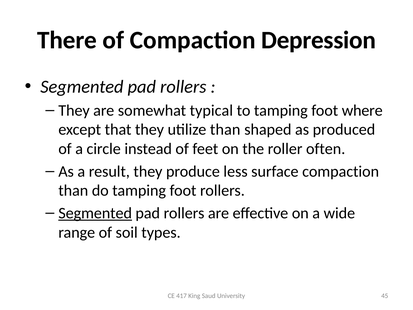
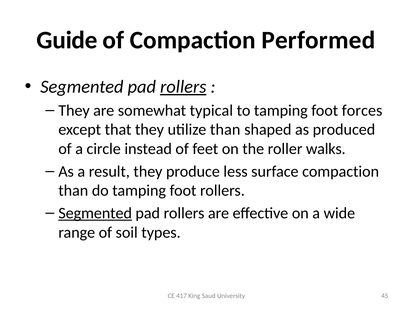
There: There -> Guide
Depression: Depression -> Performed
rollers at (183, 87) underline: none -> present
where: where -> forces
often: often -> walks
